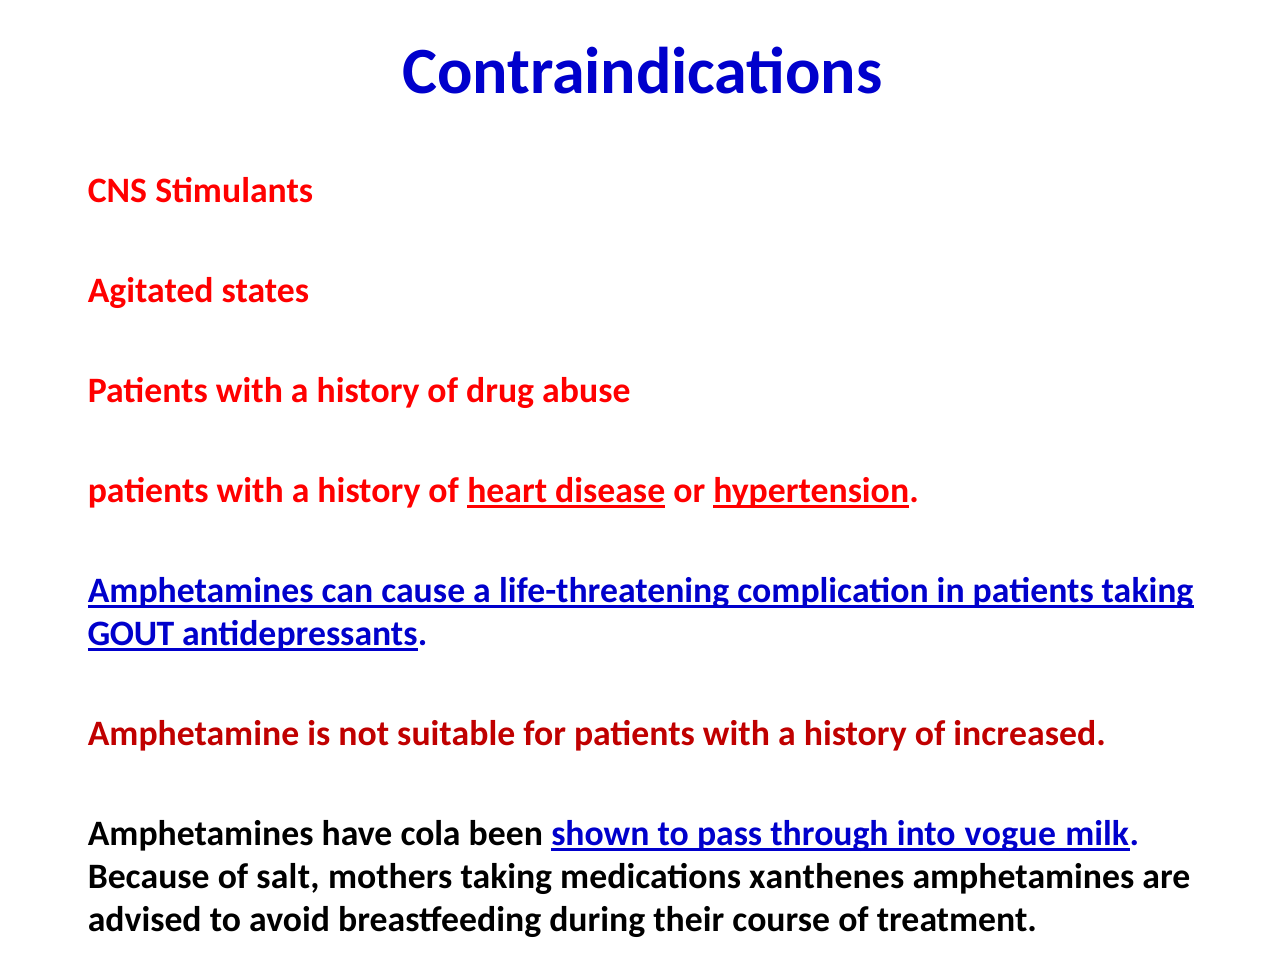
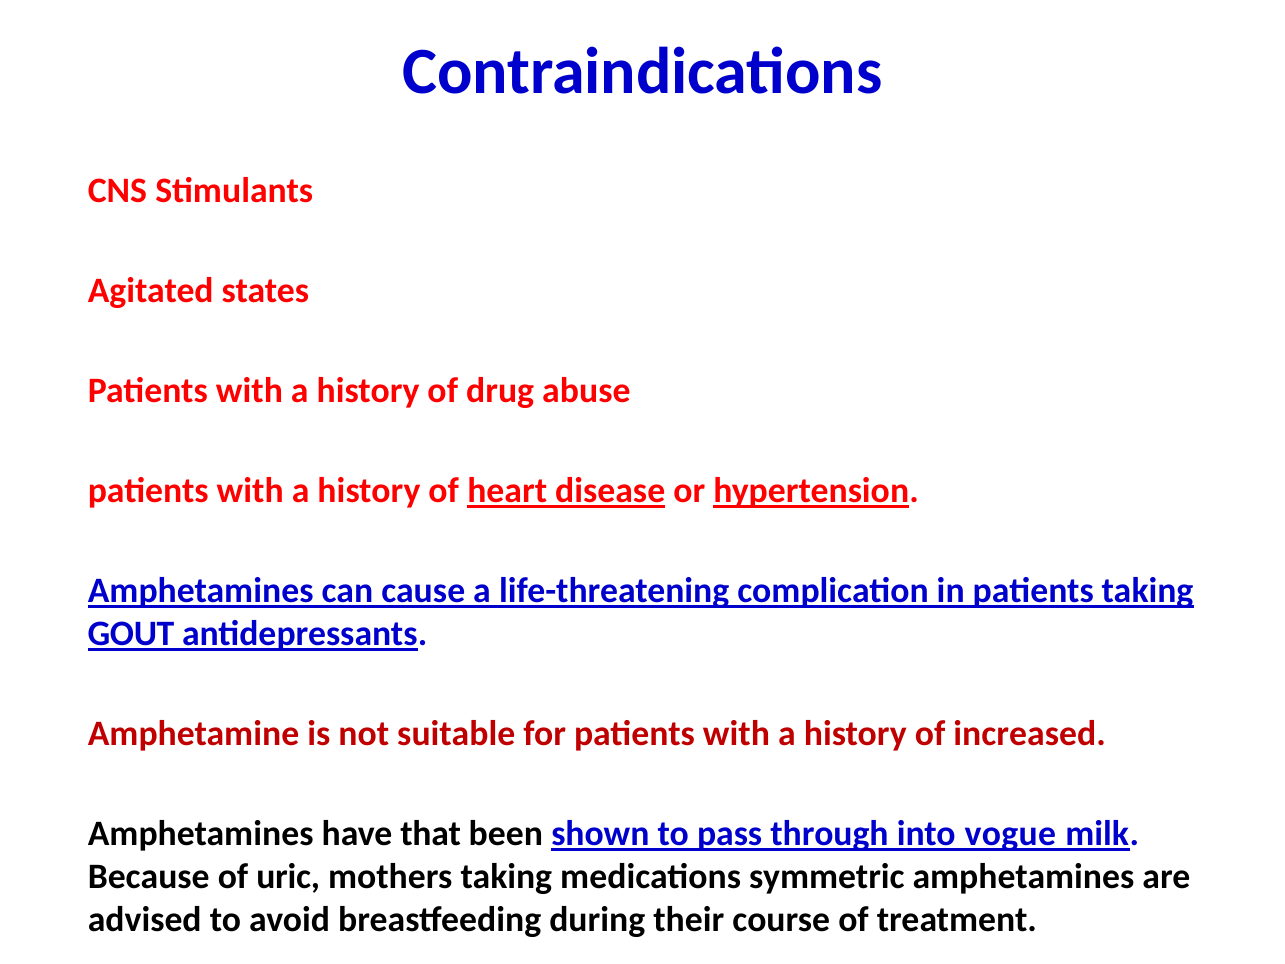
cola: cola -> that
salt: salt -> uric
xanthenes: xanthenes -> symmetric
